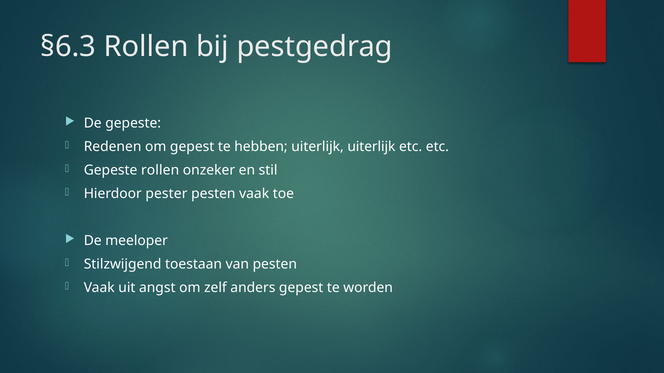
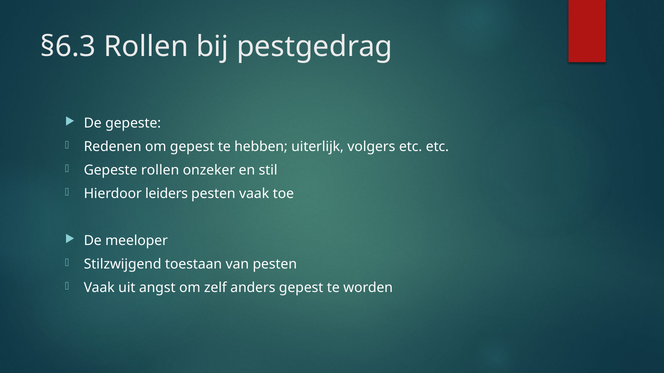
uiterlijk uiterlijk: uiterlijk -> volgers
pester: pester -> leiders
